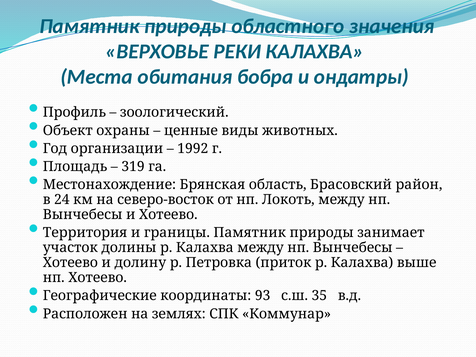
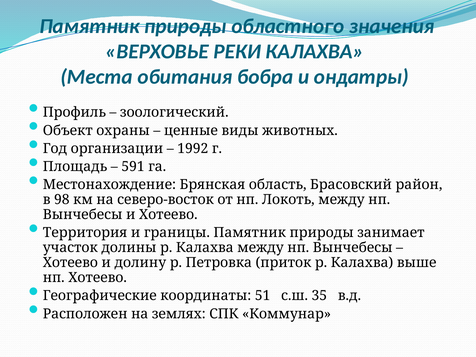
319: 319 -> 591
24: 24 -> 98
93: 93 -> 51
